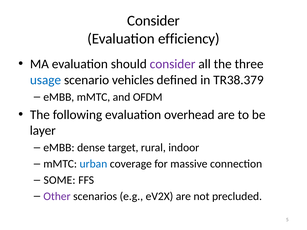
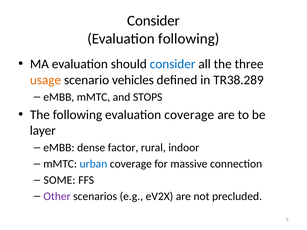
Evaluation efficiency: efficiency -> following
consider at (173, 64) colour: purple -> blue
usage colour: blue -> orange
TR38.379: TR38.379 -> TR38.289
OFDM: OFDM -> STOPS
evaluation overhead: overhead -> coverage
target: target -> factor
